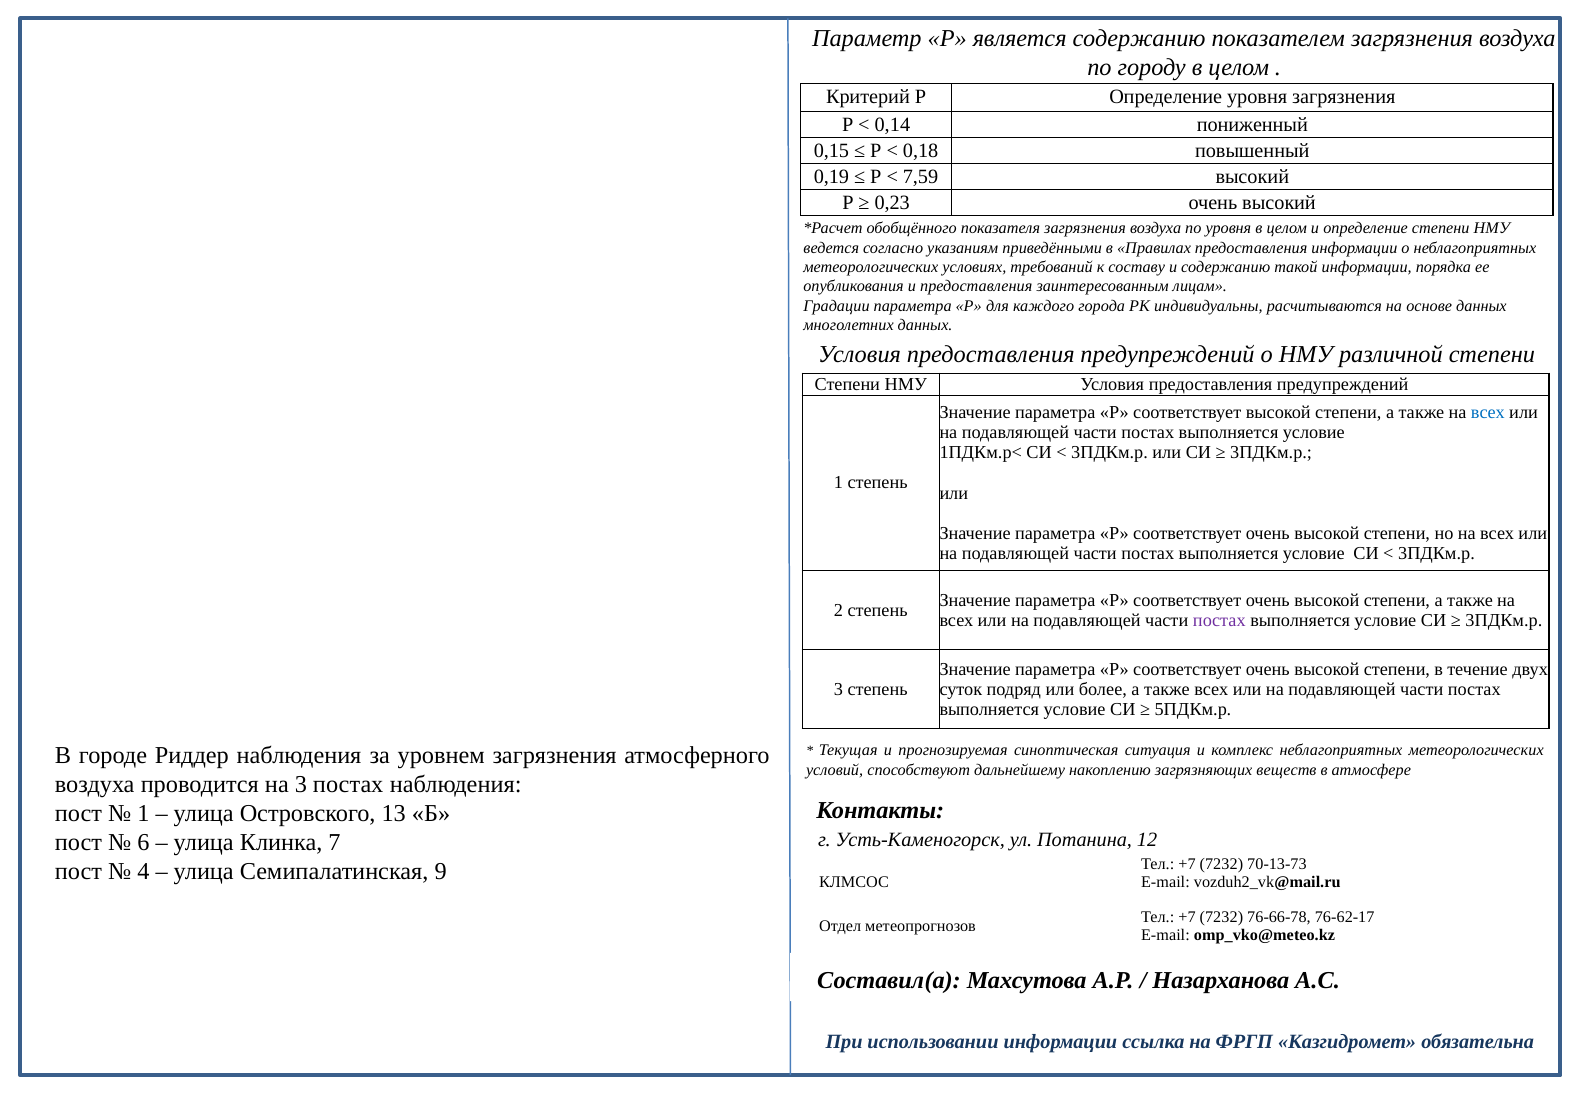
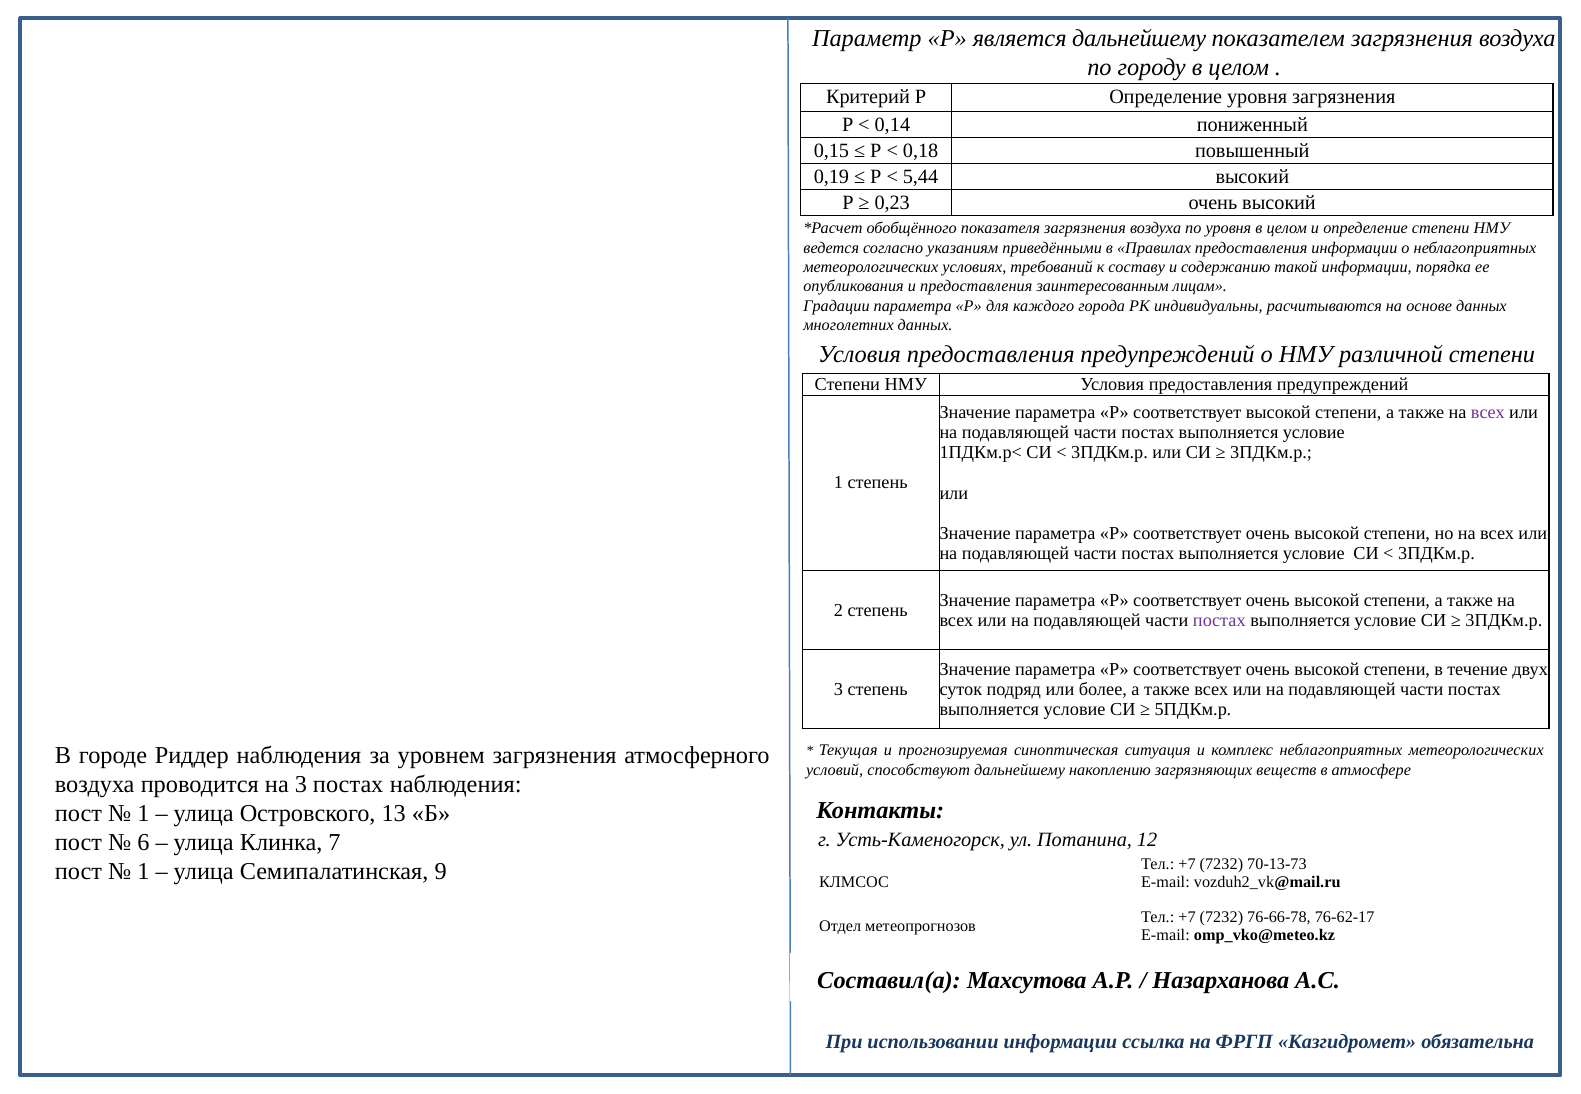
является содержанию: содержанию -> дальнейшему
7,59: 7,59 -> 5,44
всех at (1488, 412) colour: blue -> purple
4 at (143, 872): 4 -> 1
